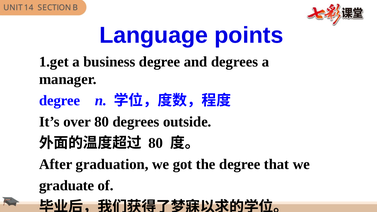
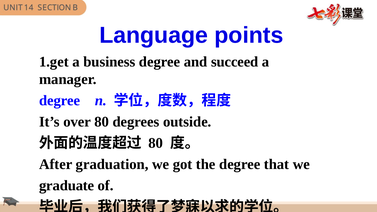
and degrees: degrees -> succeed
